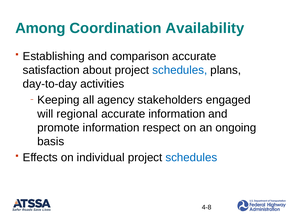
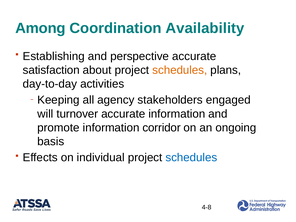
comparison: comparison -> perspective
schedules at (180, 70) colour: blue -> orange
regional: regional -> turnover
respect: respect -> corridor
